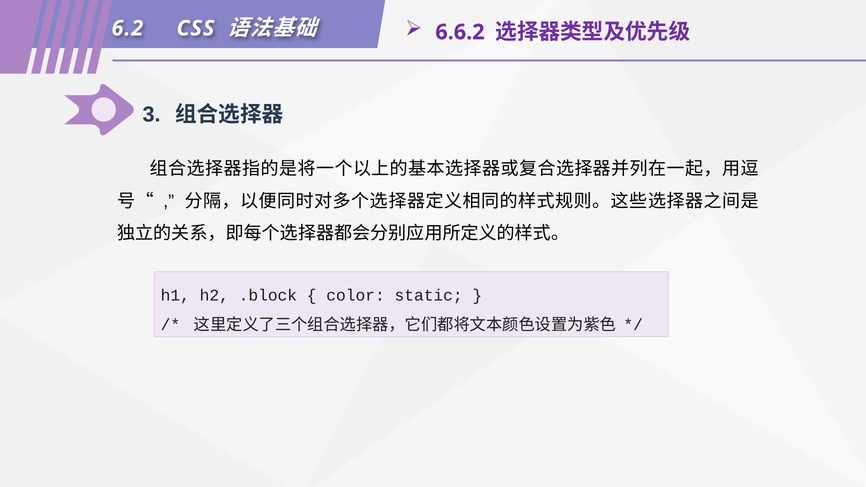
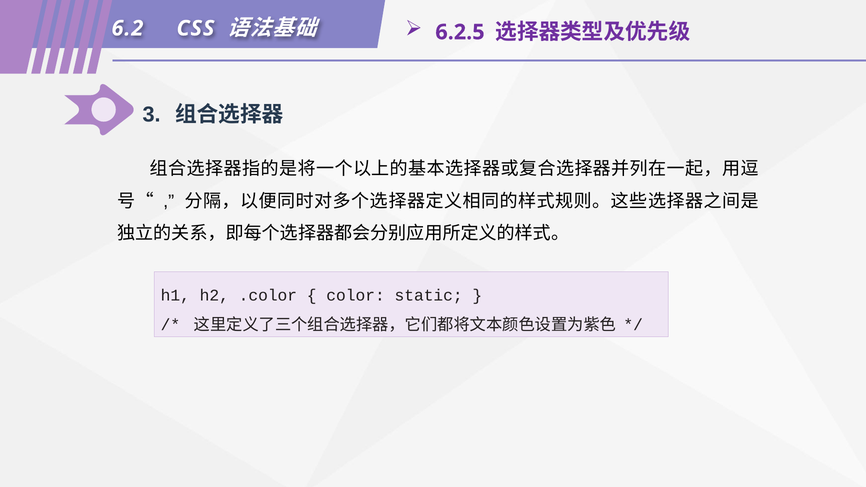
6.6.2: 6.6.2 -> 6.2.5
.block: .block -> .color
